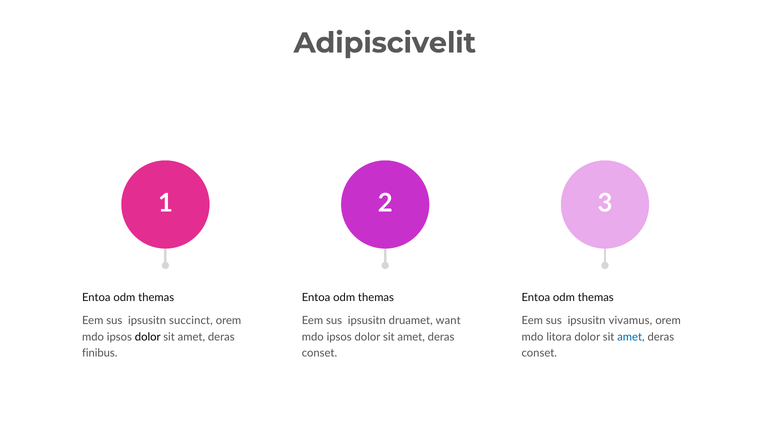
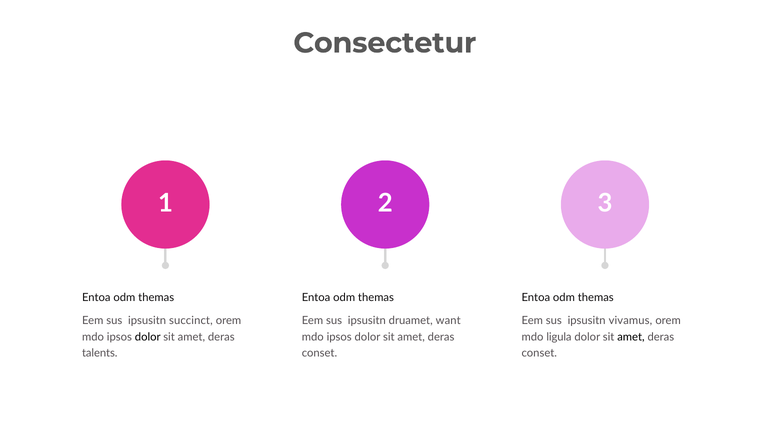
Adipiscivelit: Adipiscivelit -> Consectetur
litora: litora -> ligula
amet at (631, 337) colour: blue -> black
finibus: finibus -> talents
